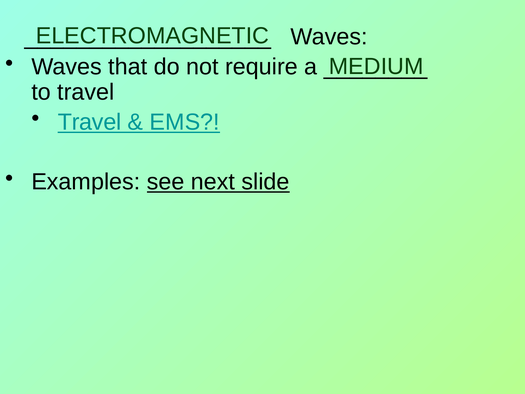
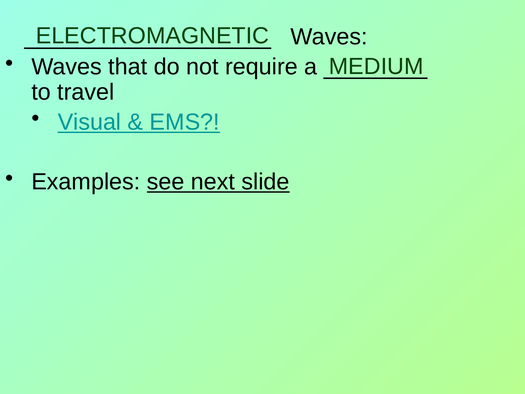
Travel at (90, 122): Travel -> Visual
